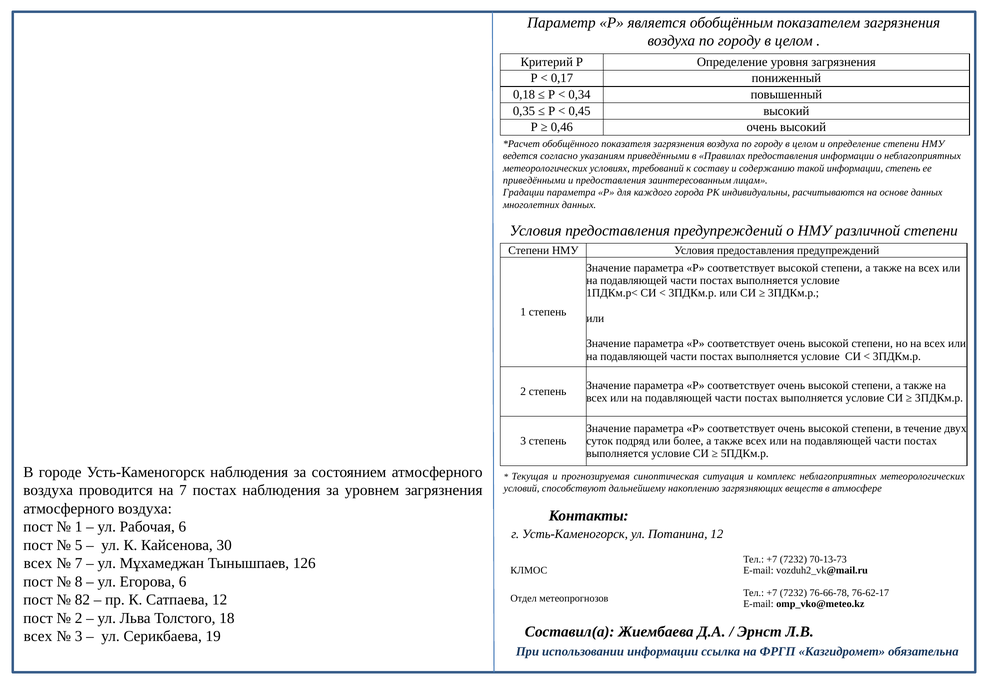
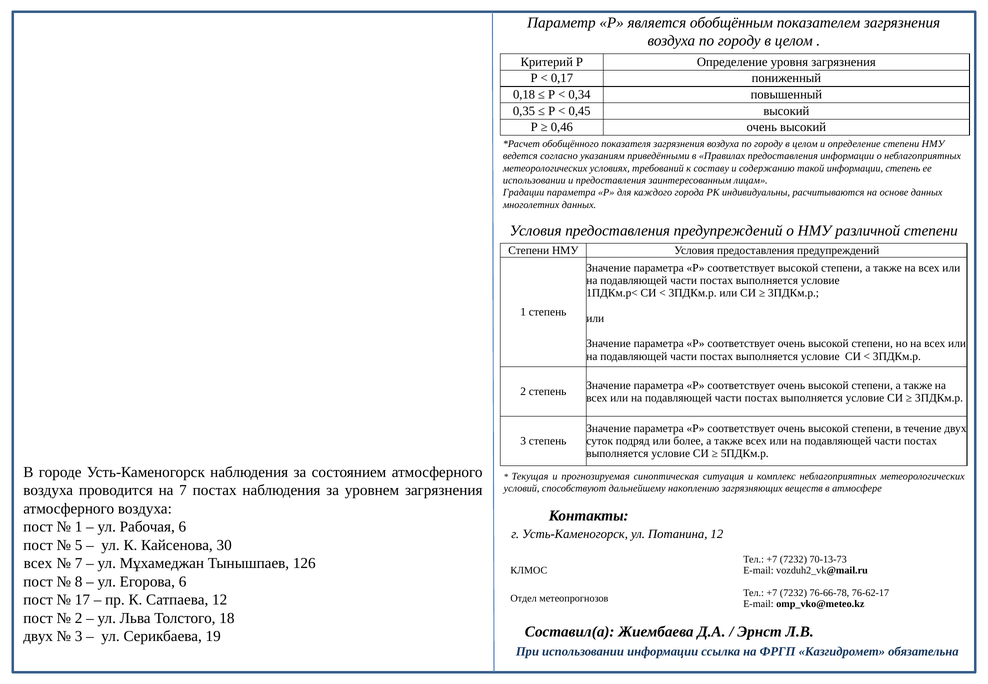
приведёнными at (534, 180): приведёнными -> использовании
82: 82 -> 17
всех at (38, 636): всех -> двух
